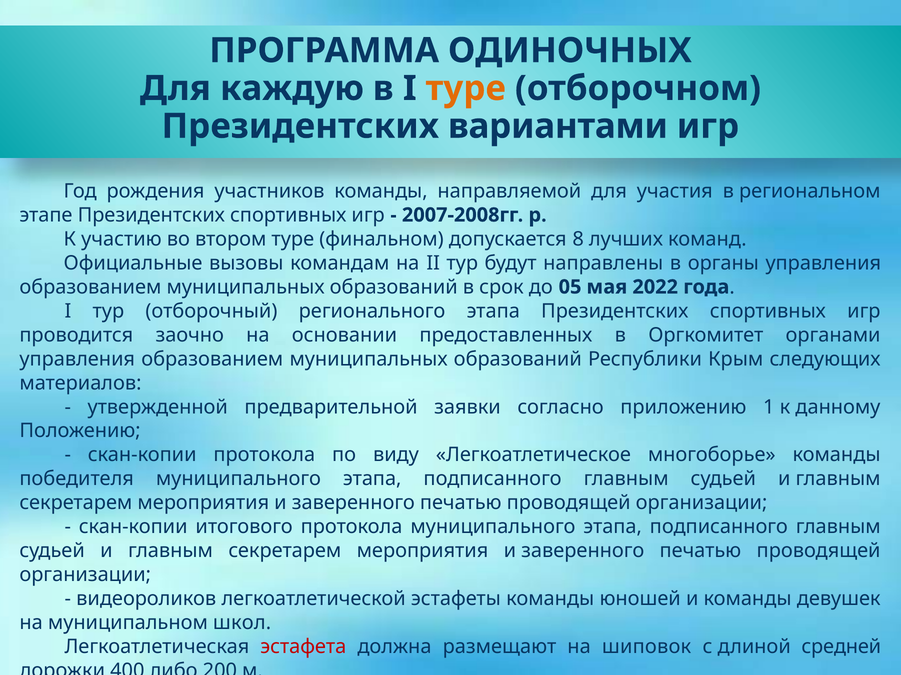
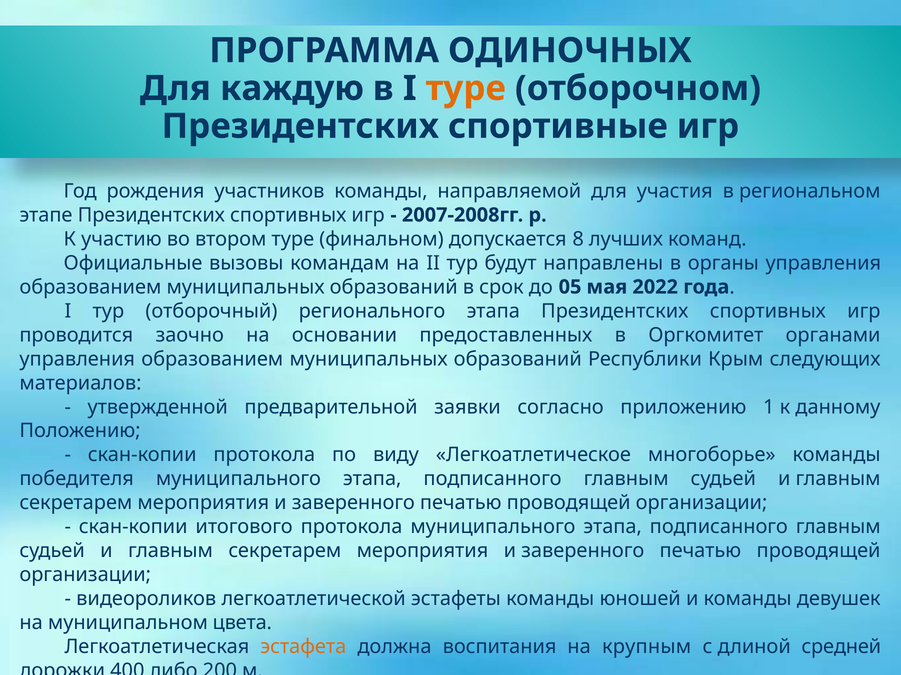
вариантами: вариантами -> спортивные
школ: школ -> цвета
эстафета colour: red -> orange
размещают: размещают -> воспитания
шиповок: шиповок -> крупным
